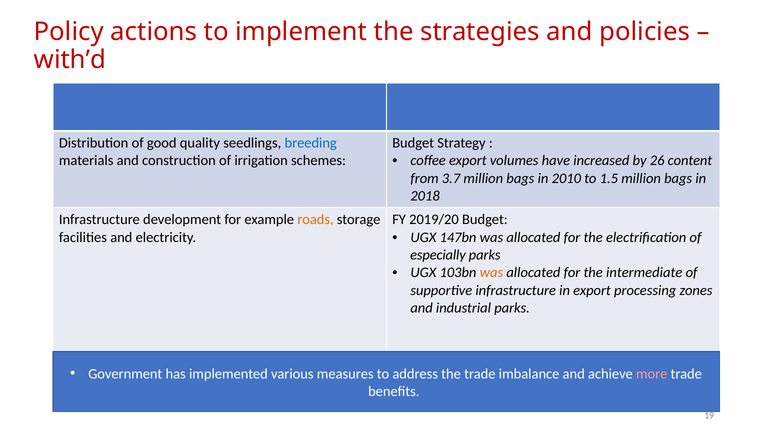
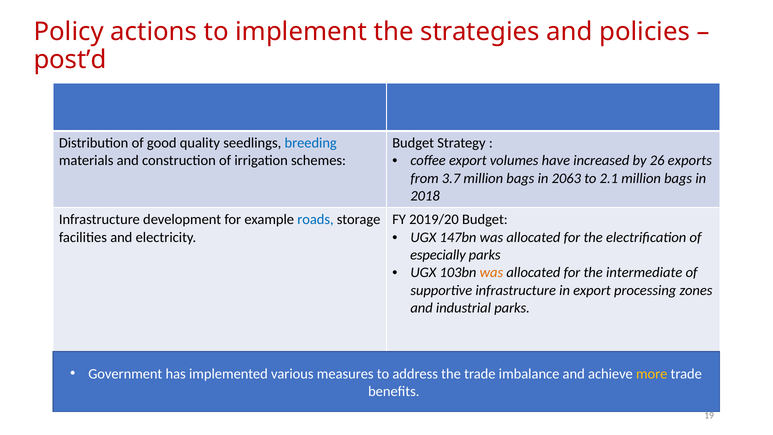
with’d: with’d -> post’d
content: content -> exports
2010: 2010 -> 2063
1.5: 1.5 -> 2.1
roads colour: orange -> blue
more colour: pink -> yellow
